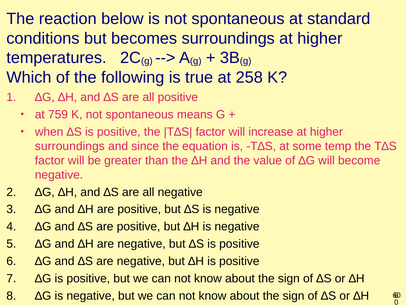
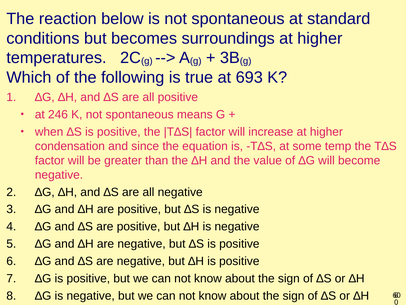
258: 258 -> 693
759: 759 -> 246
surroundings at (70, 146): surroundings -> condensation
